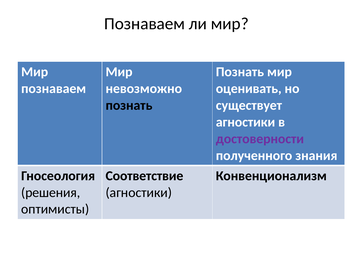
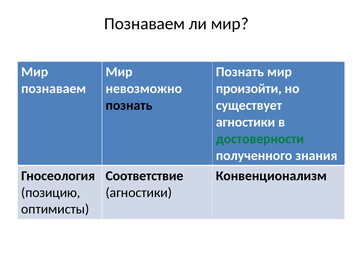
оценивать: оценивать -> произойти
достоверности colour: purple -> green
решения: решения -> позицию
